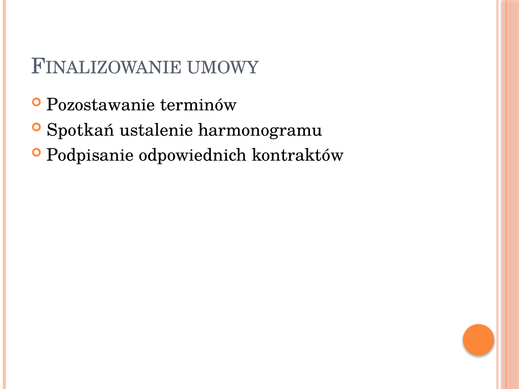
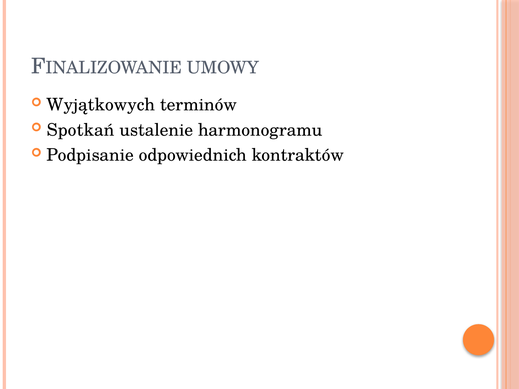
Pozostawanie: Pozostawanie -> Wyjątkowych
